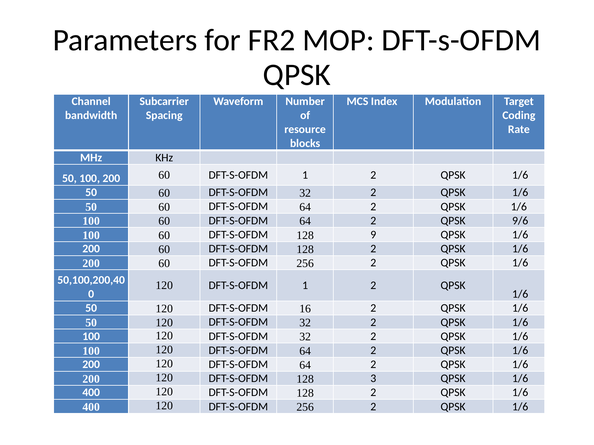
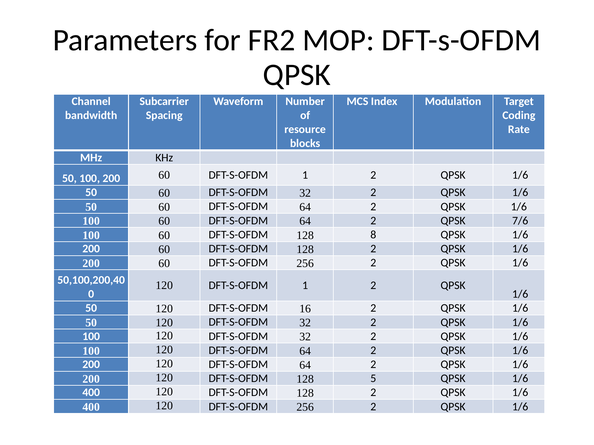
9/6: 9/6 -> 7/6
9: 9 -> 8
3: 3 -> 5
